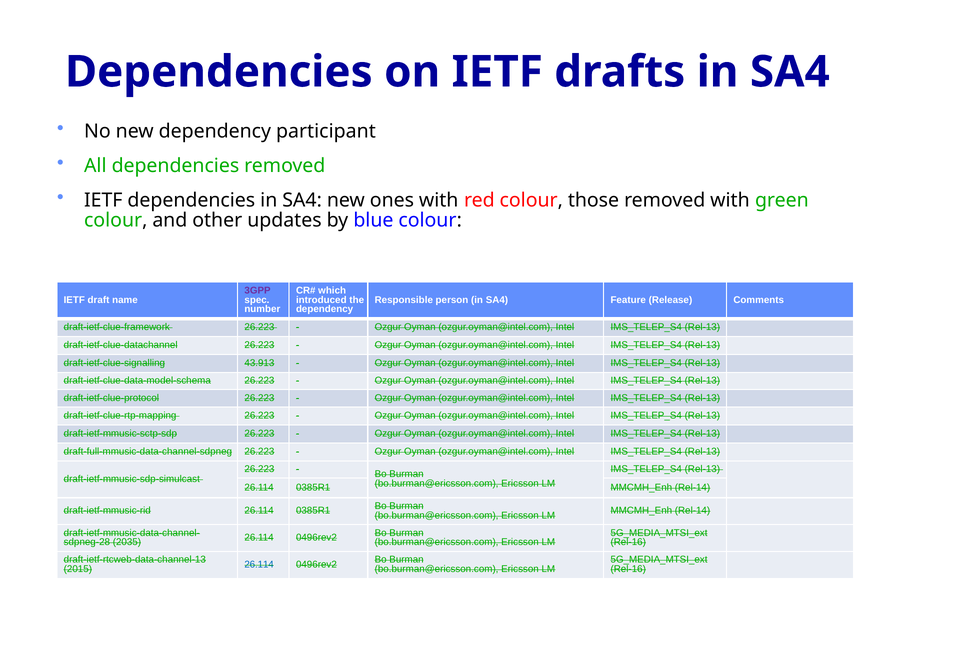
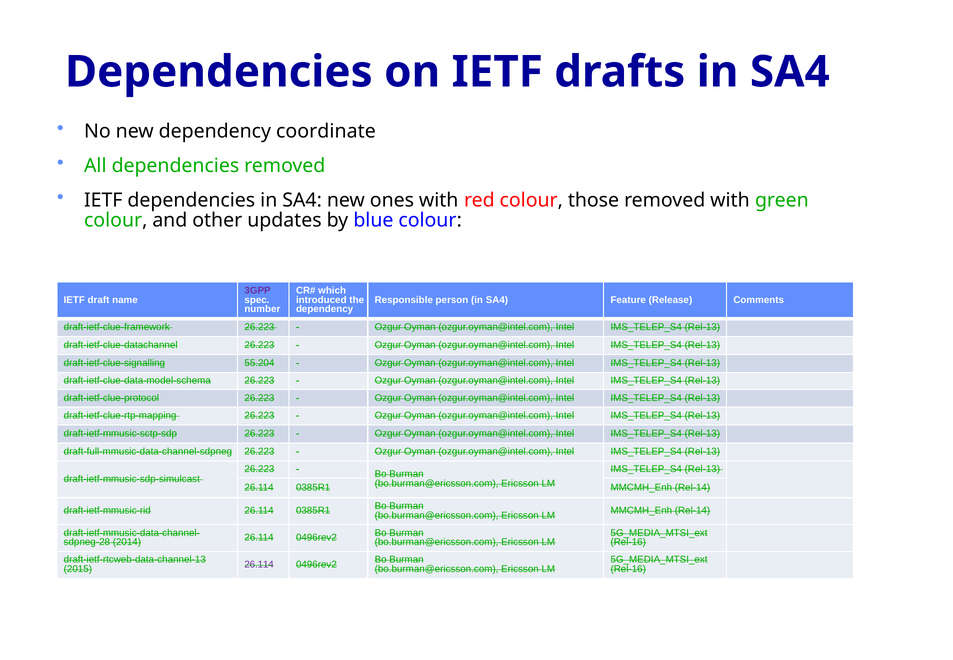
participant: participant -> coordinate
43.913: 43.913 -> 55.204
2035: 2035 -> 2014
26.114 at (259, 564) colour: blue -> purple
